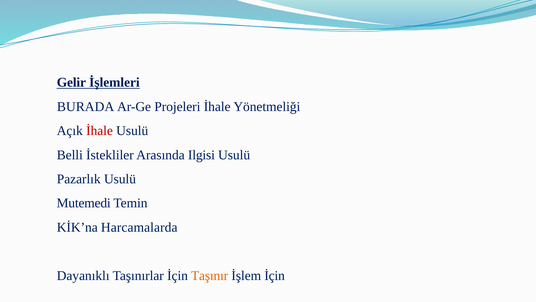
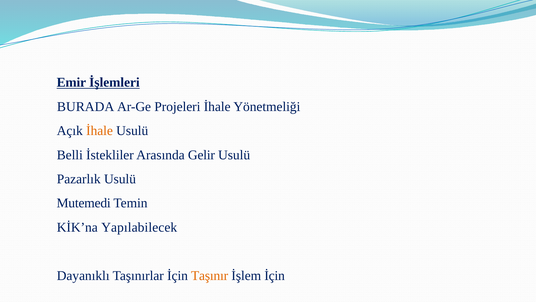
Gelir: Gelir -> Emir
İhale at (100, 131) colour: red -> orange
Ilgisi: Ilgisi -> Gelir
Harcamalarda: Harcamalarda -> Yapılabilecek
